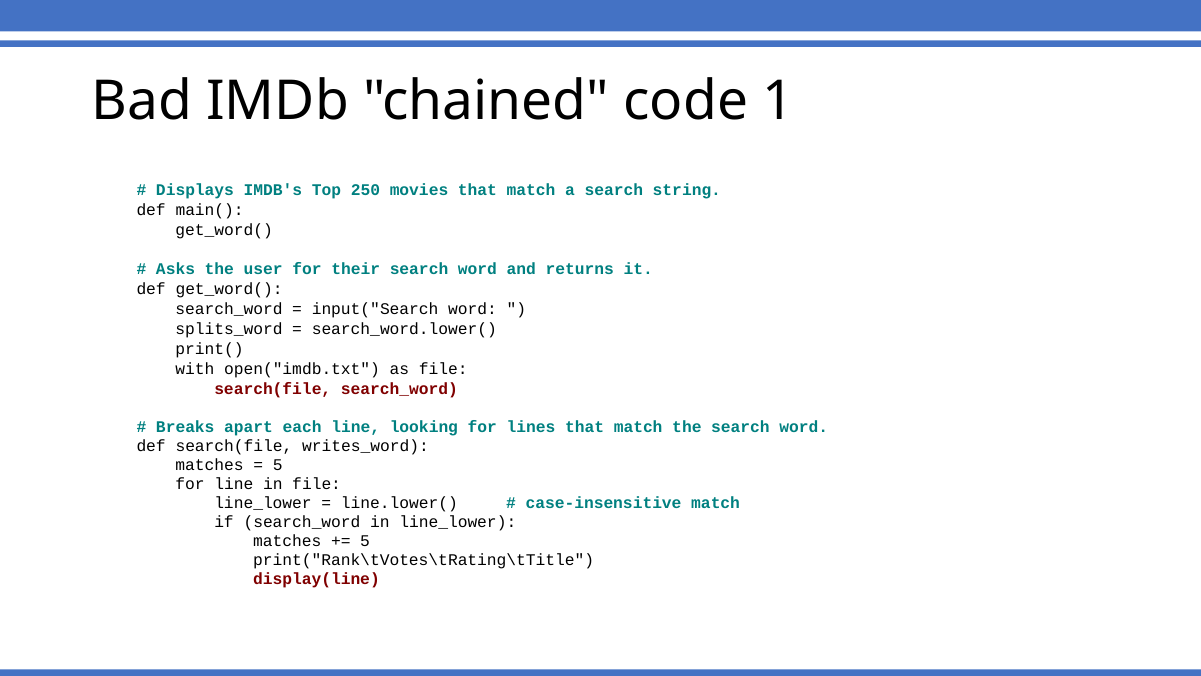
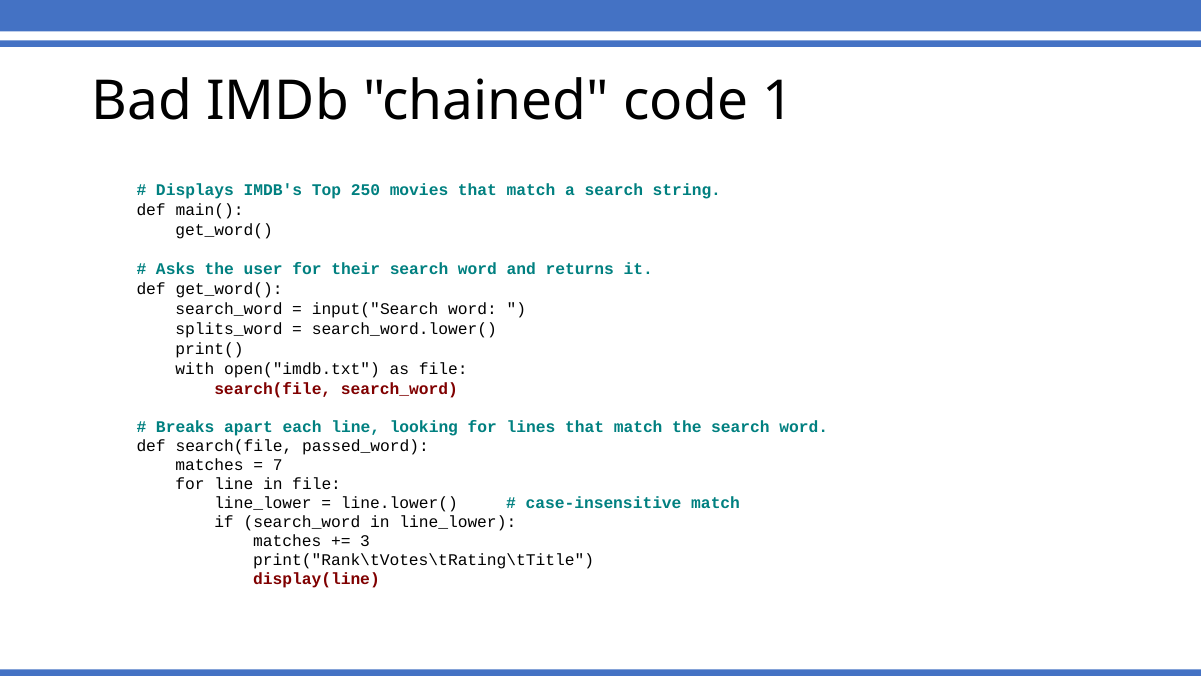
writes_word: writes_word -> passed_word
5 at (278, 465): 5 -> 7
5 at (365, 541): 5 -> 3
